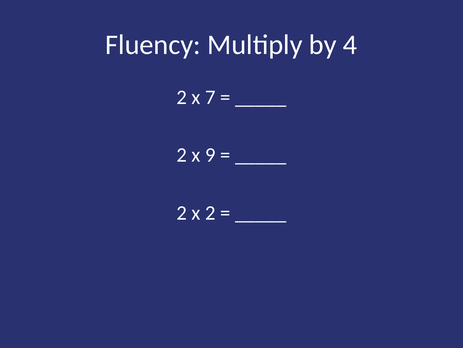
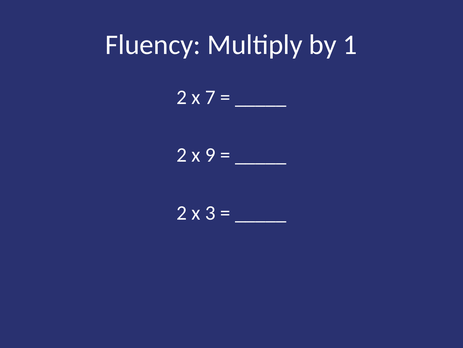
4: 4 -> 1
x 2: 2 -> 3
